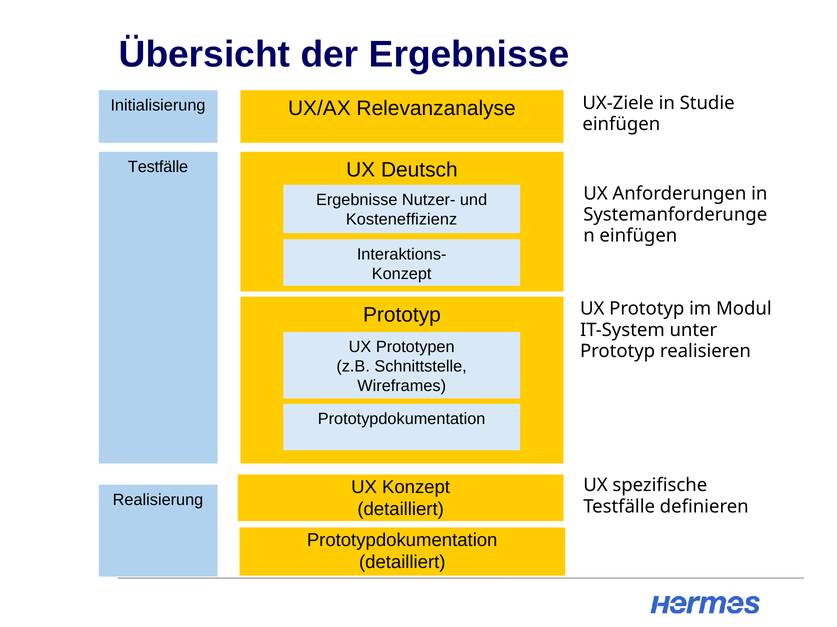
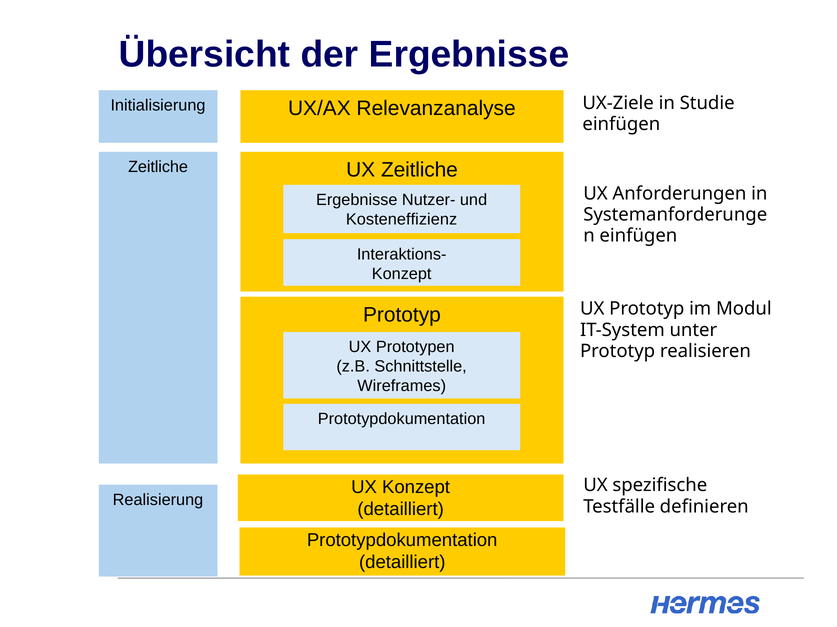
Testfälle at (158, 167): Testfälle -> Zeitliche
UX Deutsch: Deutsch -> Zeitliche
